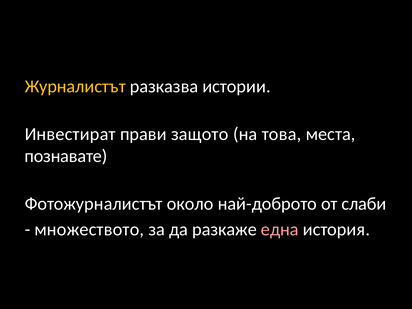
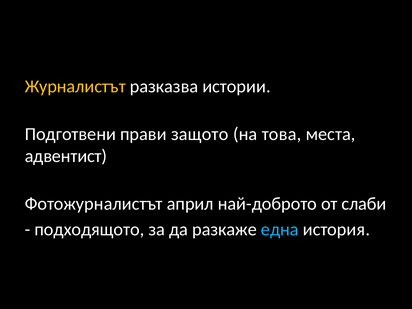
Инвестират: Инвестират -> Подготвени
познавате: познавате -> адвентист
около: около -> април
множеството: множеството -> подходящото
една colour: pink -> light blue
